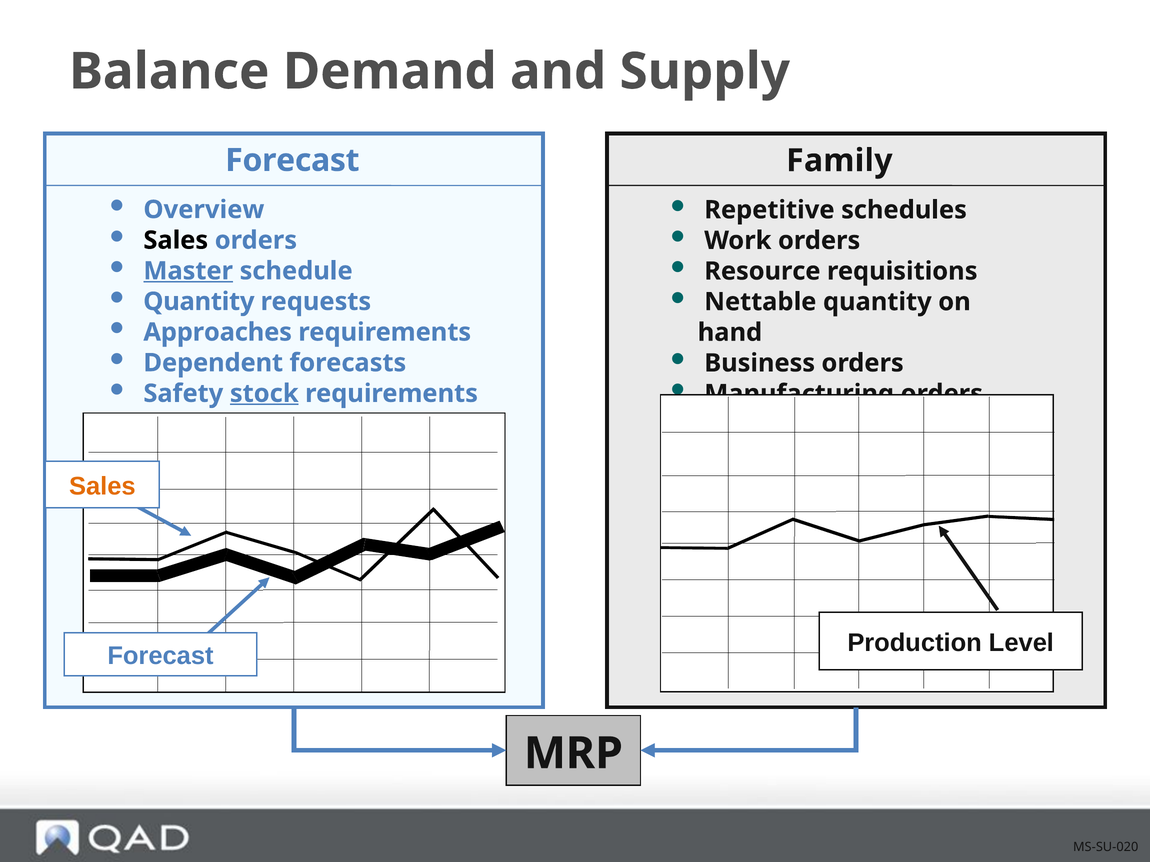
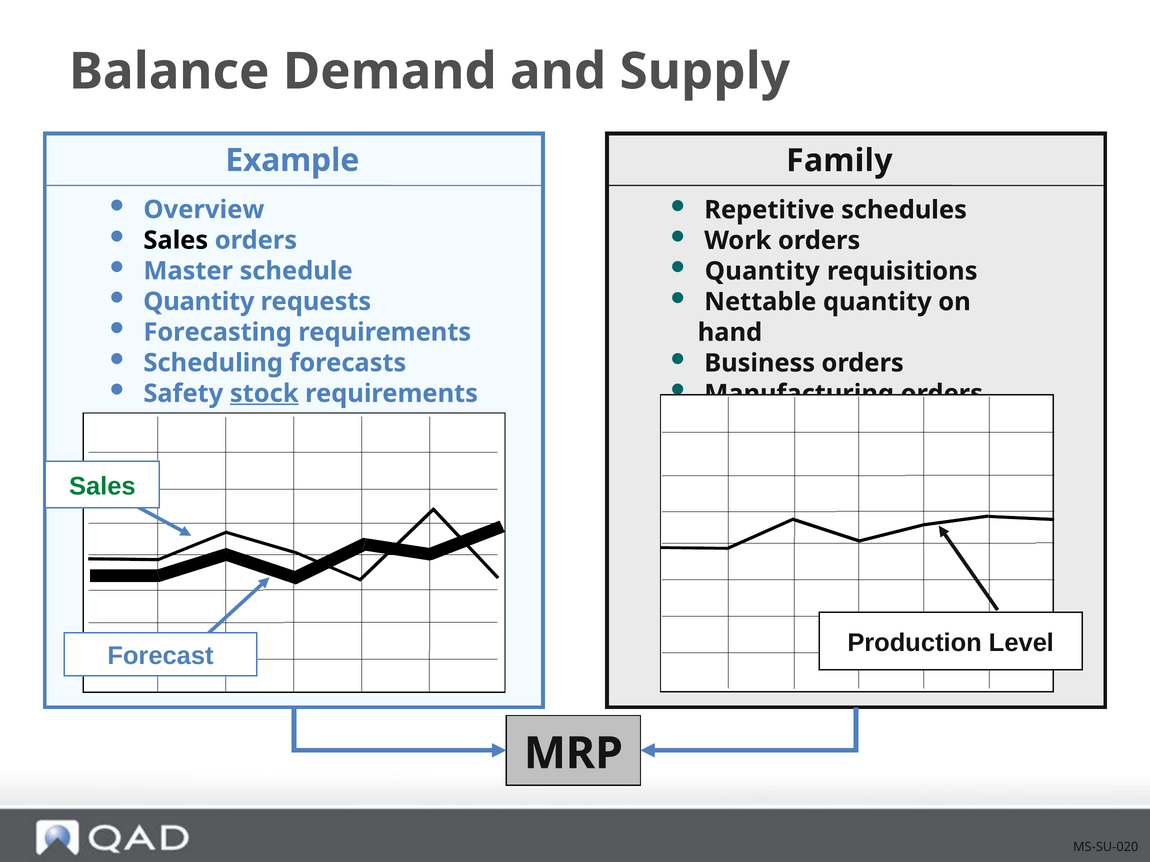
Forecast at (292, 160): Forecast -> Example
Master underline: present -> none
Resource at (762, 271): Resource -> Quantity
Approaches: Approaches -> Forecasting
Dependent: Dependent -> Scheduling
Sales at (102, 487) colour: orange -> green
